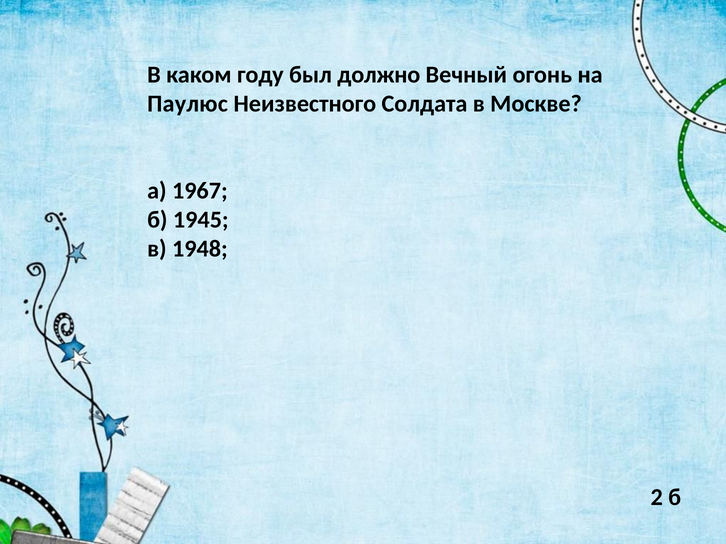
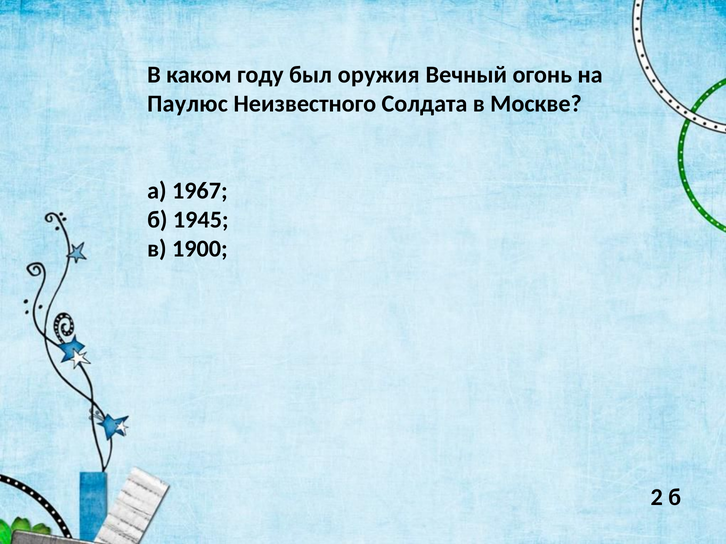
должно: должно -> оружия
1948: 1948 -> 1900
